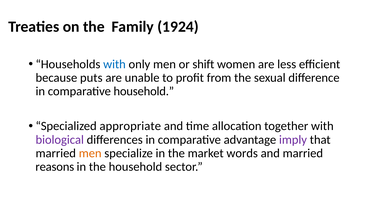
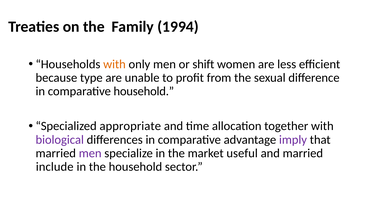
1924: 1924 -> 1994
with at (114, 64) colour: blue -> orange
puts: puts -> type
men at (90, 153) colour: orange -> purple
words: words -> useful
reasons: reasons -> include
